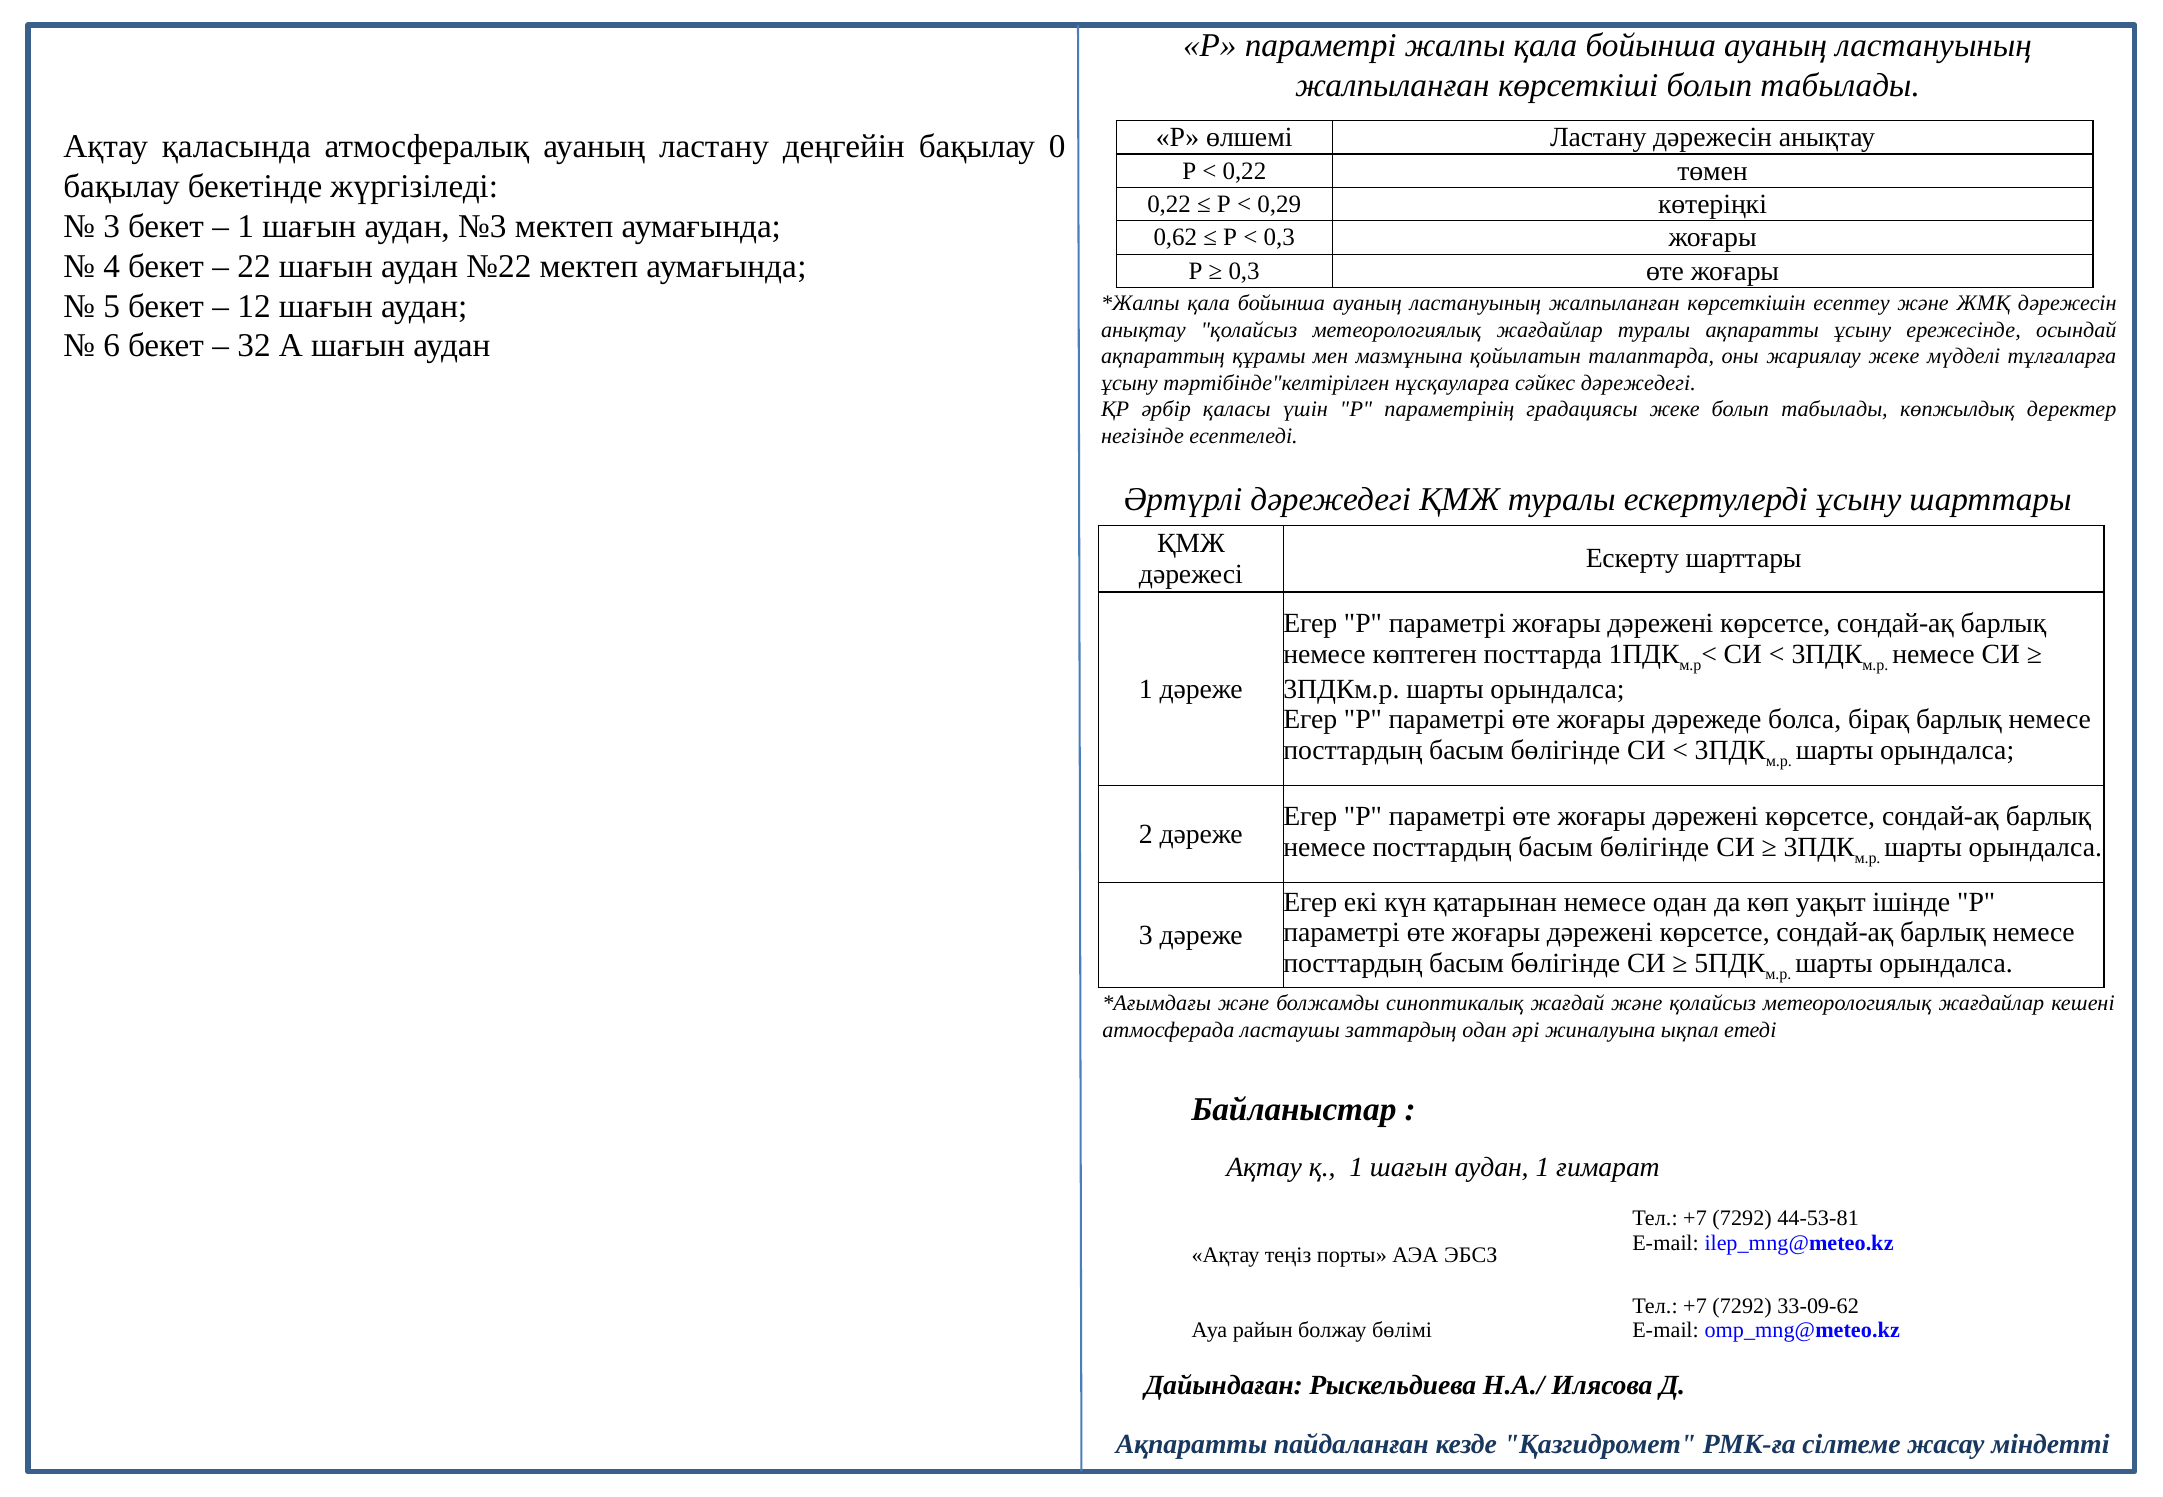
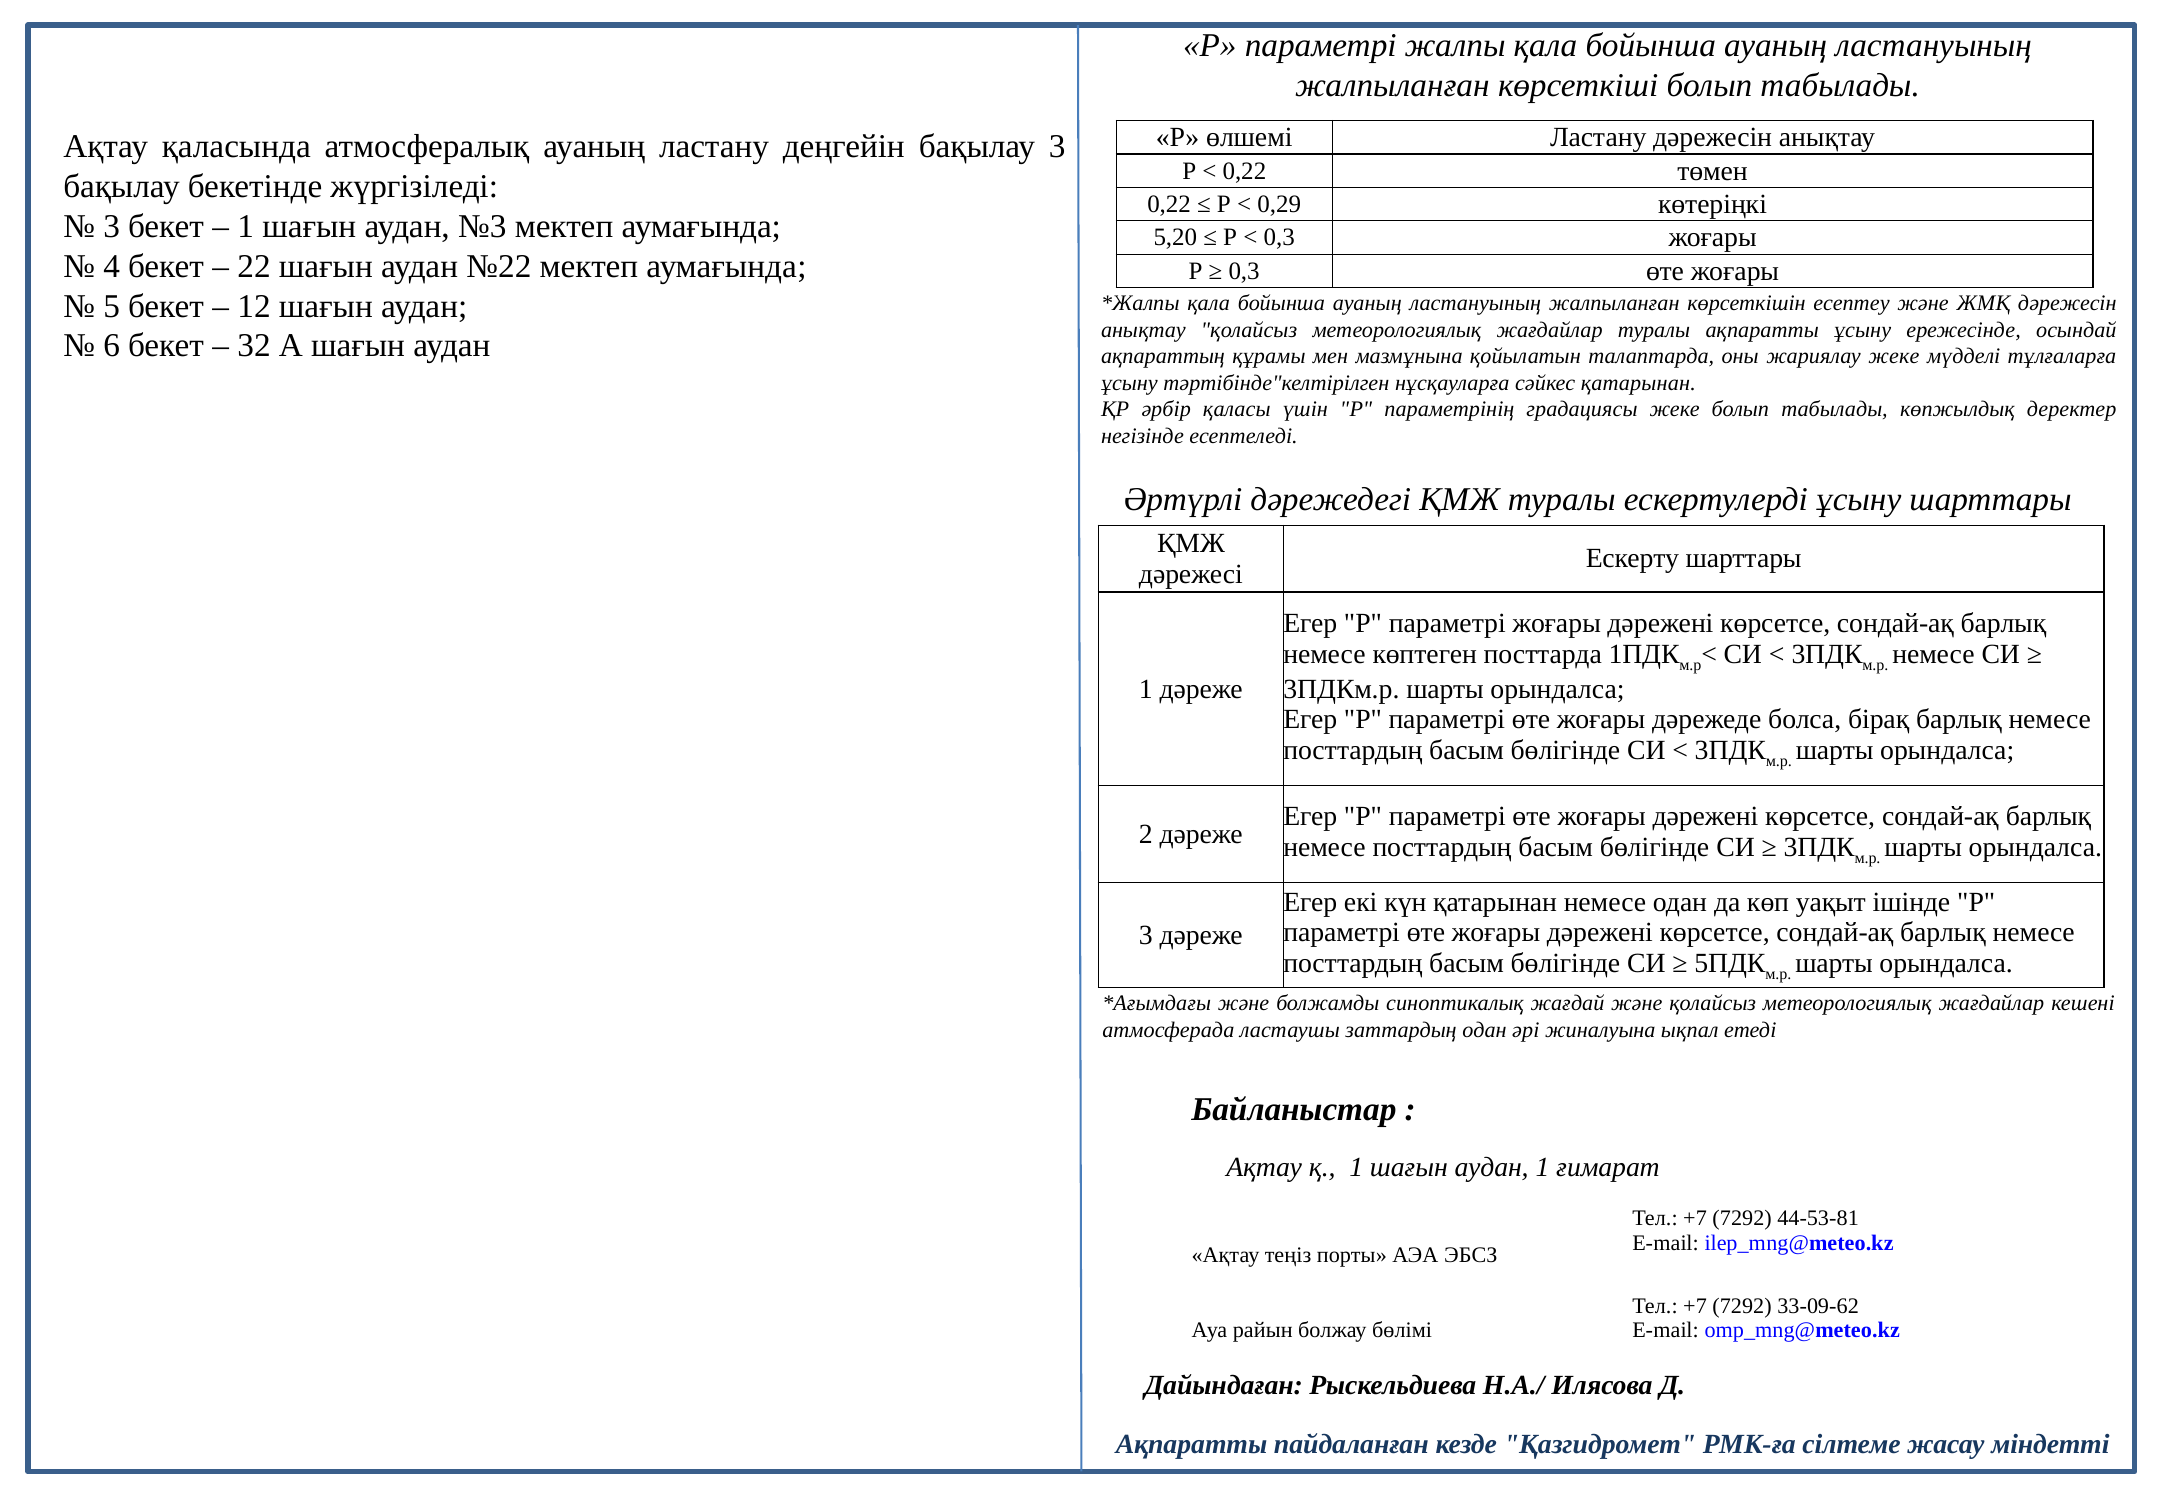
бақылау 0: 0 -> 3
0,62: 0,62 -> 5,20
сәйкес дәрежедегі: дәрежедегі -> қатарынан
